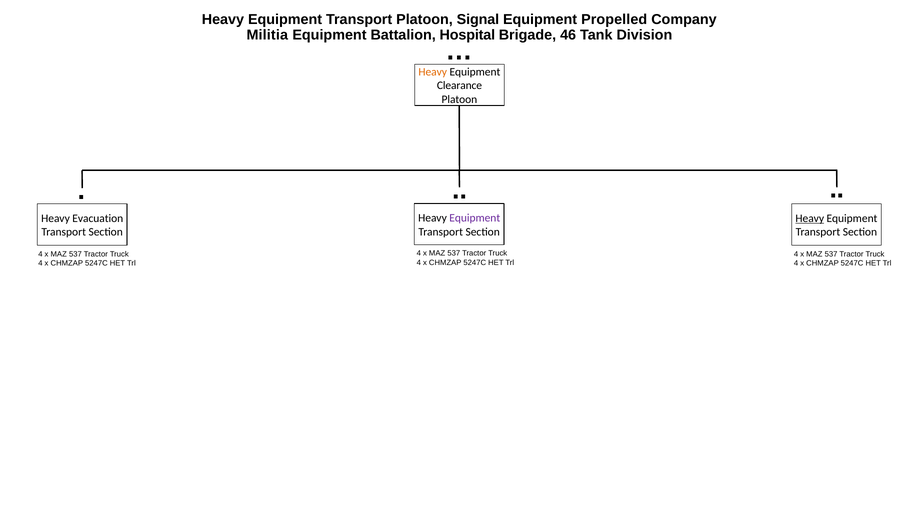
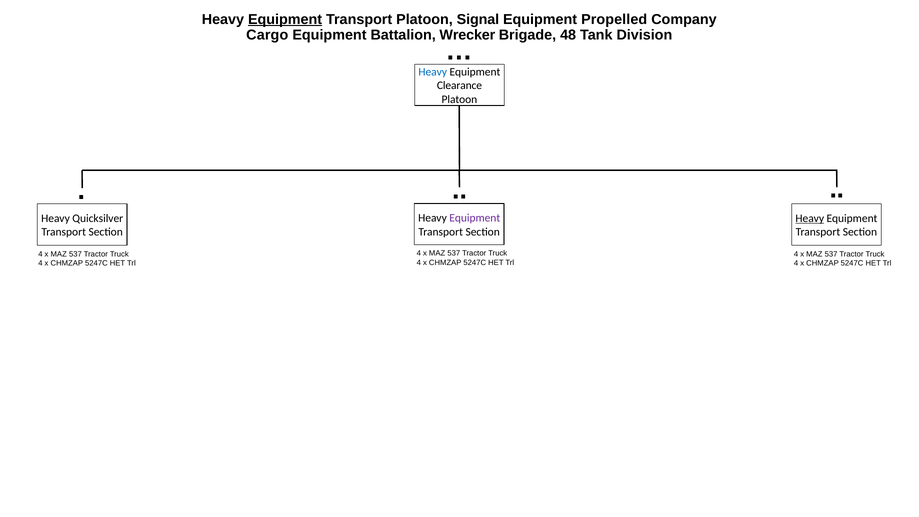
Equipment at (285, 19) underline: none -> present
Militia: Militia -> Cargo
Hospital: Hospital -> Wrecker
46: 46 -> 48
Heavy at (433, 72) colour: orange -> blue
Evacuation: Evacuation -> Quicksilver
